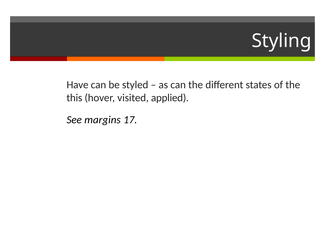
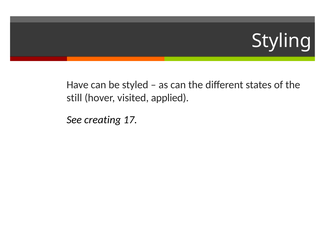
this: this -> still
margins: margins -> creating
